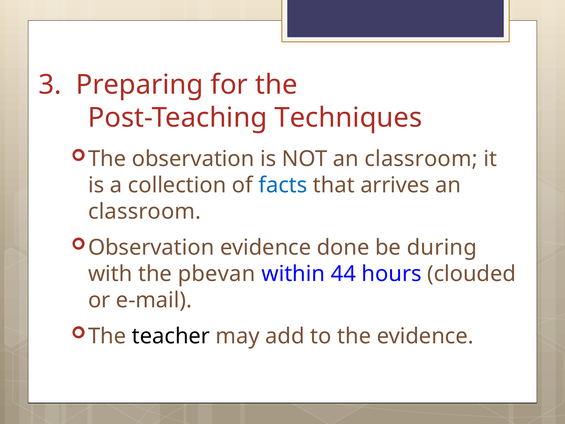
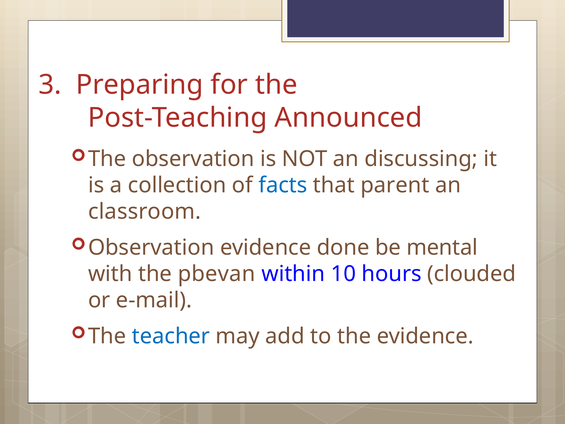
Techniques: Techniques -> Announced
NOT an classroom: classroom -> discussing
arrives: arrives -> parent
during: during -> mental
44: 44 -> 10
teacher colour: black -> blue
